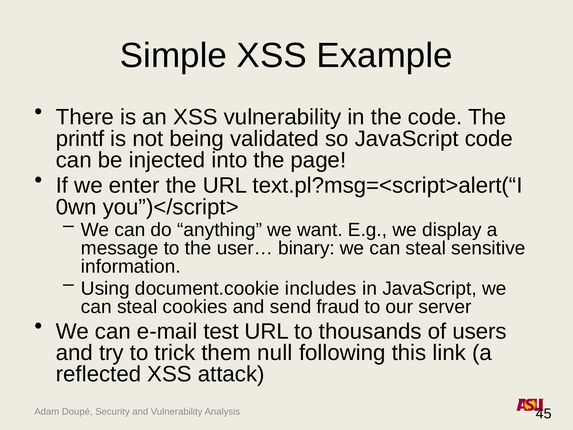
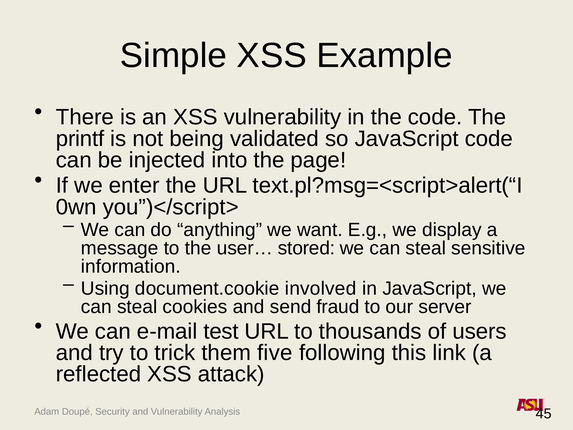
binary: binary -> stored
includes: includes -> involved
null: null -> five
